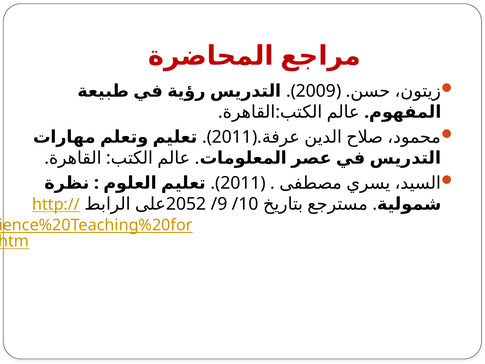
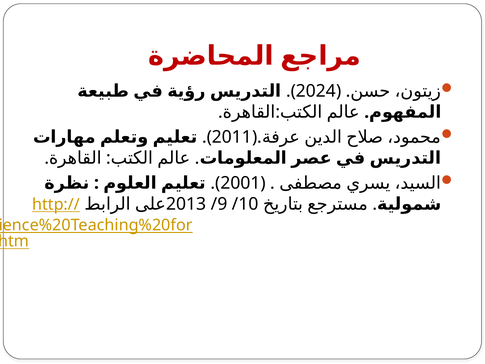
2009: 2009 -> 2024
2011 at (240, 183): 2011 -> 2001
2052: 2052 -> 2013
